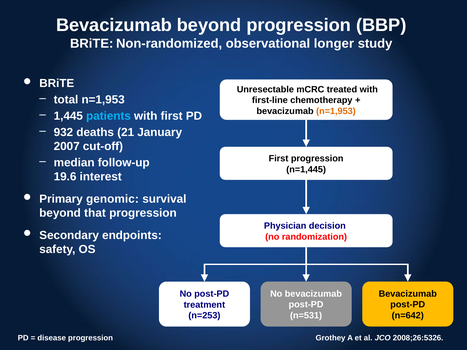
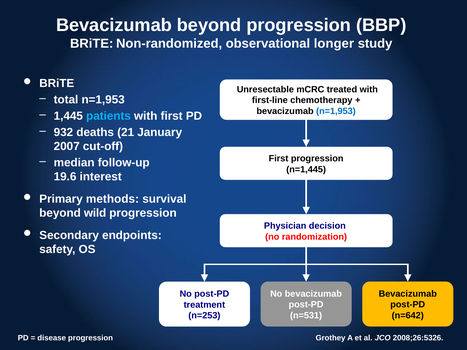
n=1,953 at (336, 111) colour: orange -> blue
genomic: genomic -> methods
that: that -> wild
